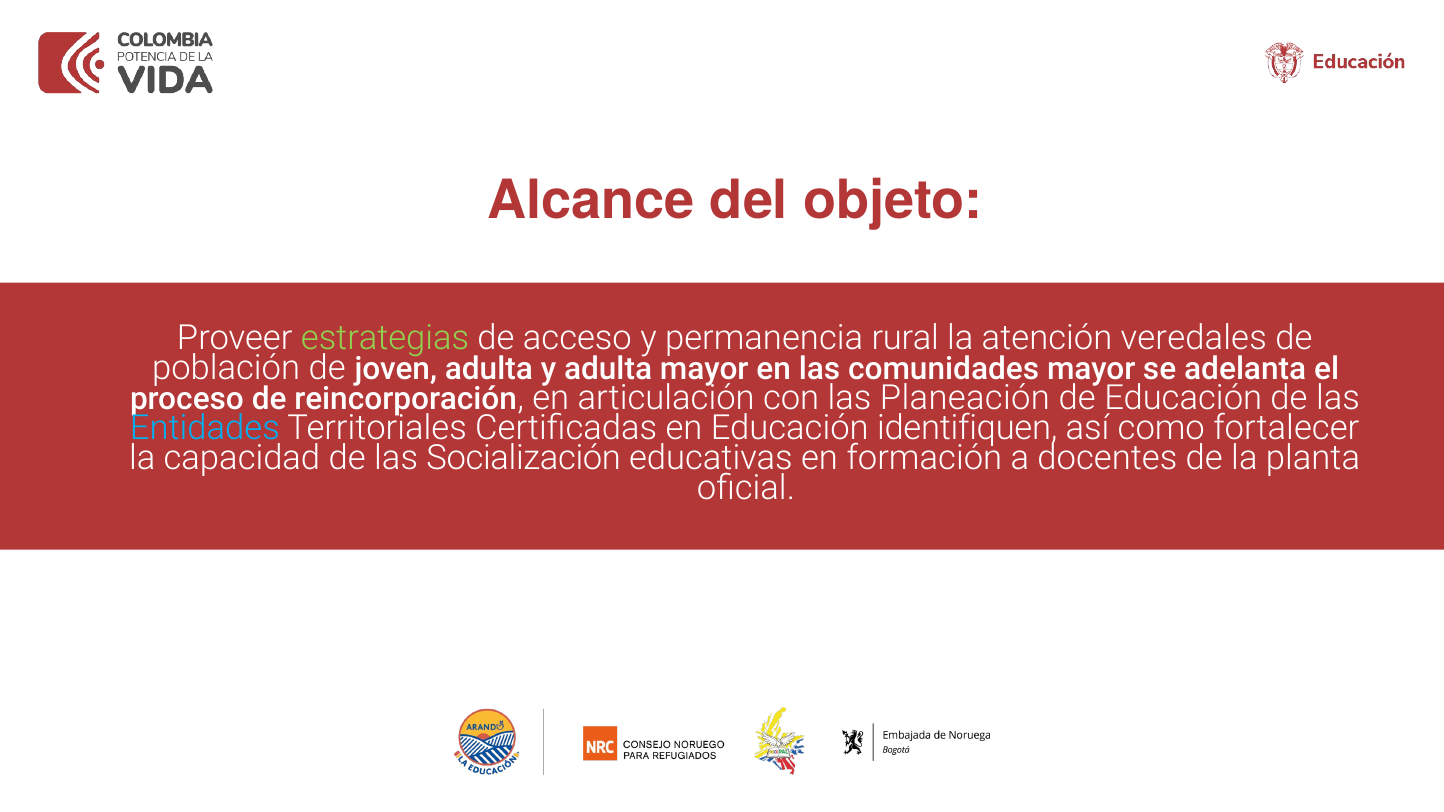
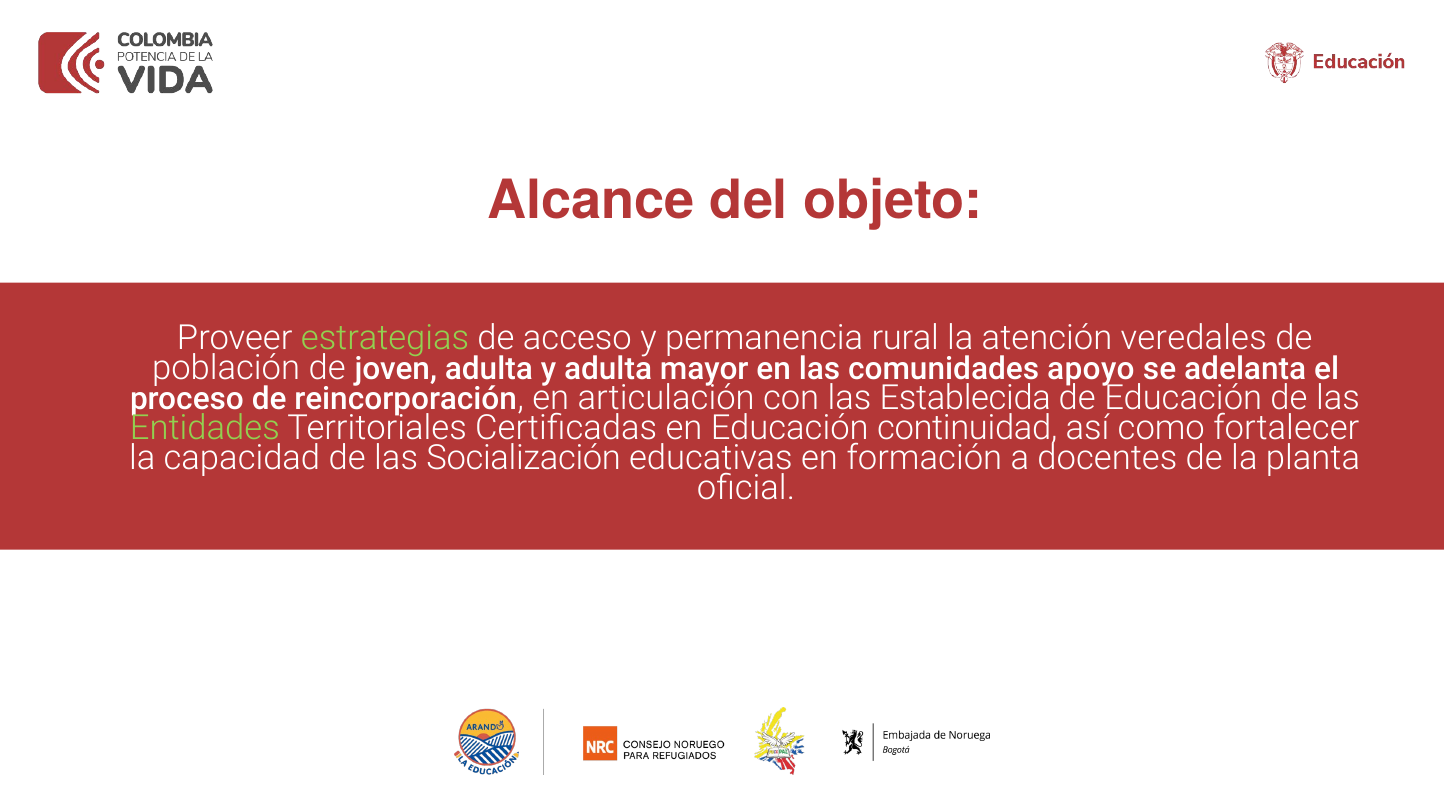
comunidades mayor: mayor -> apoyo
Planeación: Planeación -> Establecida
Entidades colour: light blue -> light green
identifiquen: identifiquen -> continuidad
